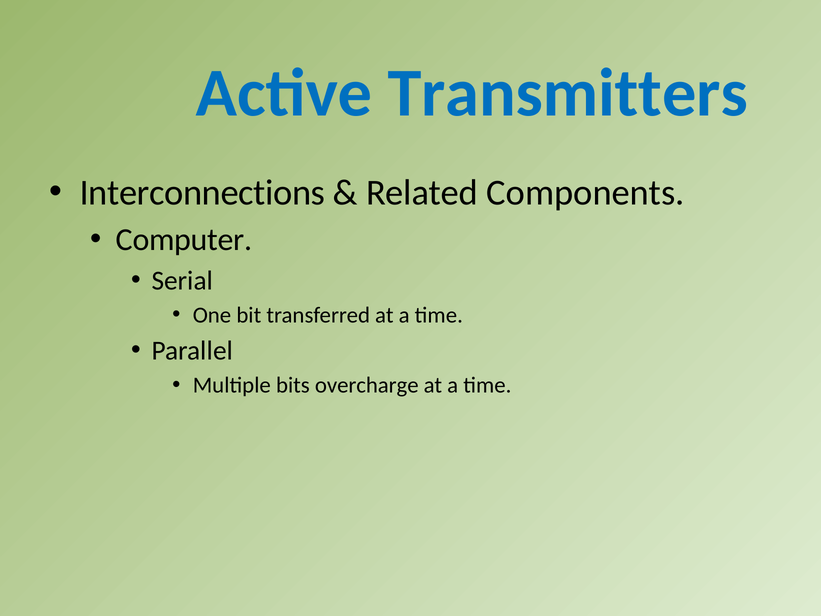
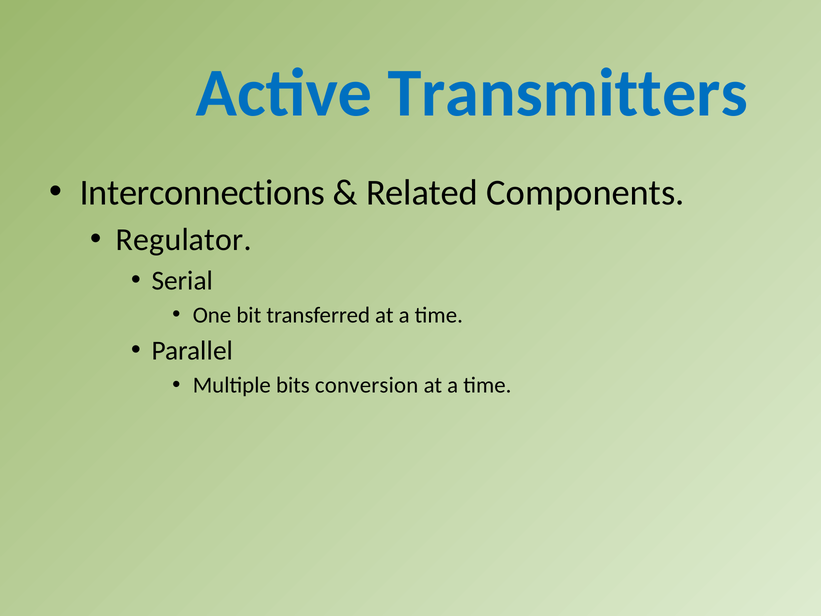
Computer: Computer -> Regulator
overcharge: overcharge -> conversion
